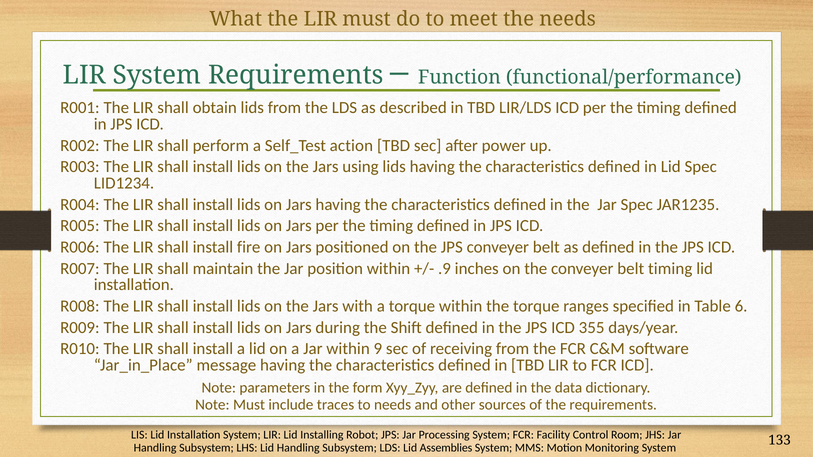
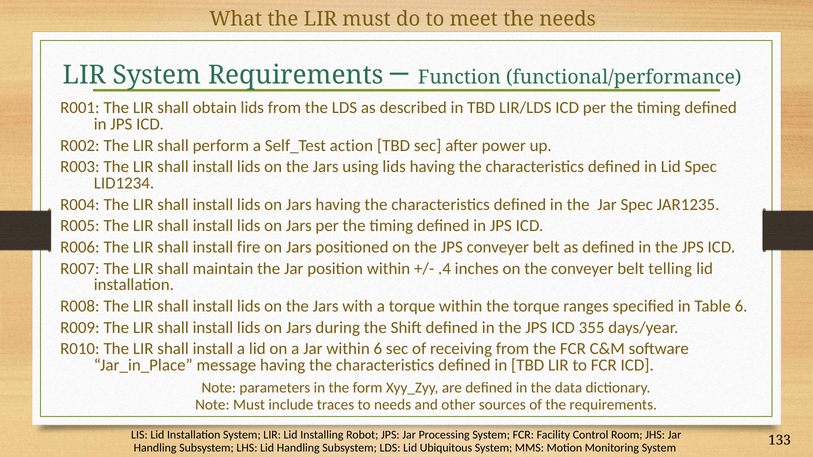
.9: .9 -> .4
belt timing: timing -> telling
within 9: 9 -> 6
Assemblies: Assemblies -> Ubiquitous
